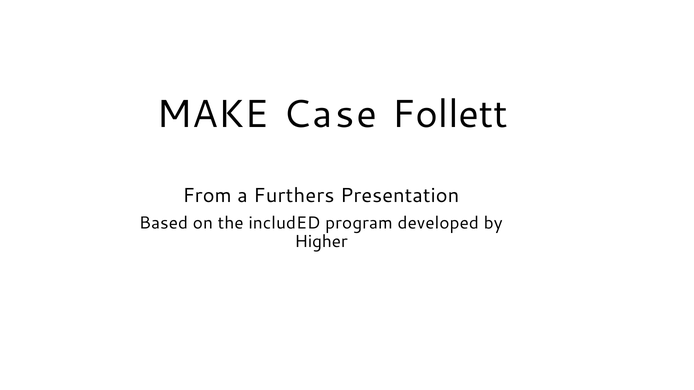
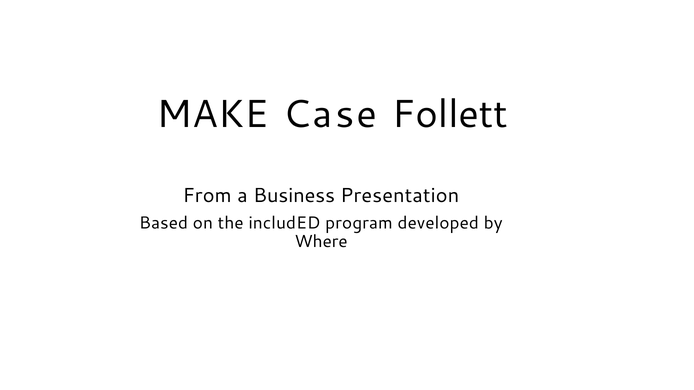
Furthers: Furthers -> Business
Higher: Higher -> Where
